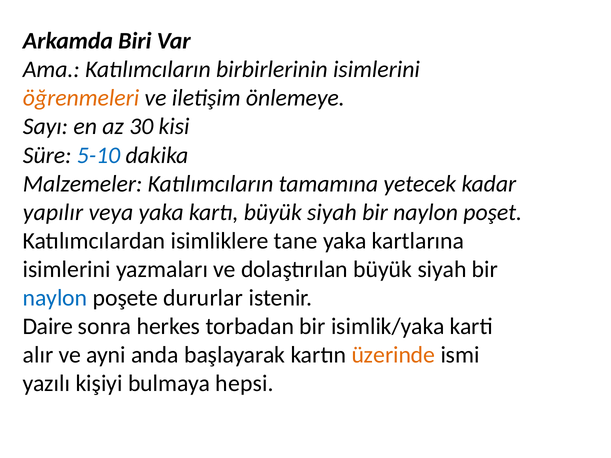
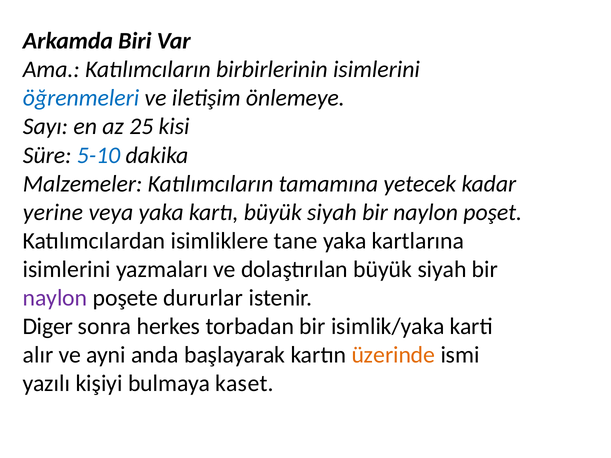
öğrenmeleri colour: orange -> blue
30: 30 -> 25
yapılır: yapılır -> yerine
naylon at (55, 298) colour: blue -> purple
Daire: Daire -> Diger
hepsi: hepsi -> kaset
